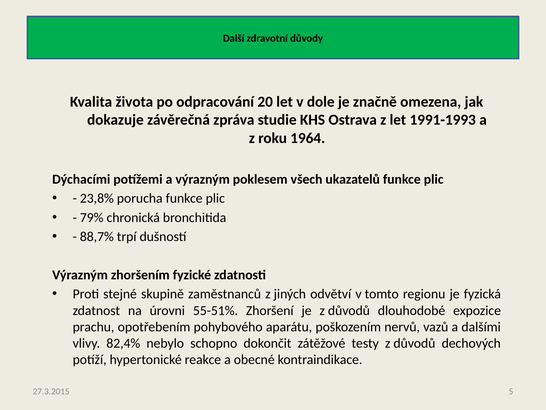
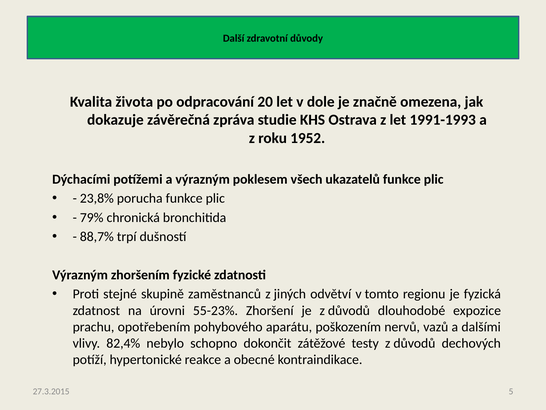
1964: 1964 -> 1952
55-51%: 55-51% -> 55-23%
